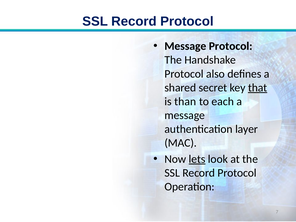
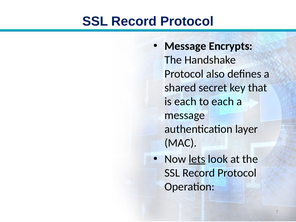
Message Protocol: Protocol -> Encrypts
that underline: present -> none
is than: than -> each
